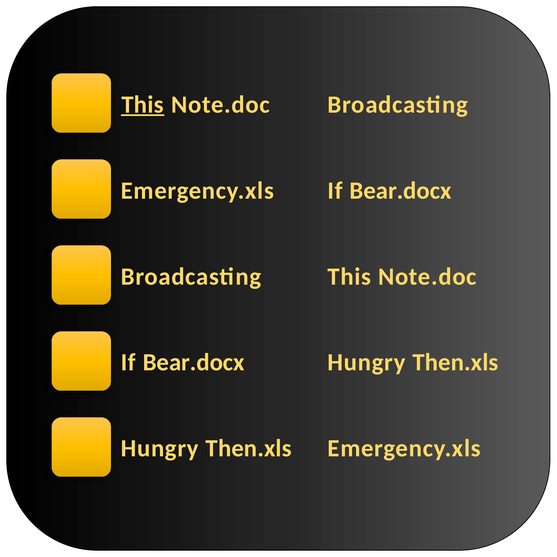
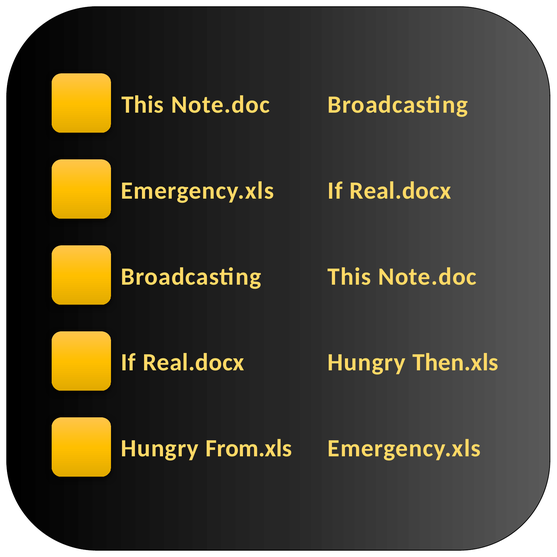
This at (142, 105) underline: present -> none
Bear.docx at (401, 191): Bear.docx -> Real.docx
Bear.docx at (194, 362): Bear.docx -> Real.docx
Then.xls at (249, 448): Then.xls -> From.xls
